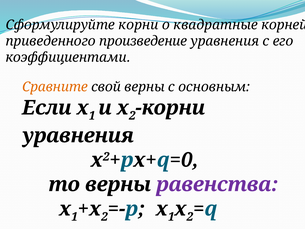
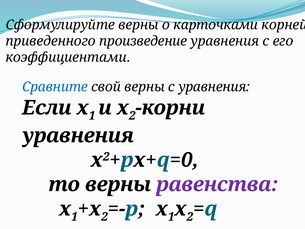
Сформулируйте корни: корни -> верны
квадратные: квадратные -> карточками
Сравните colour: orange -> blue
с основным: основным -> уравнения
